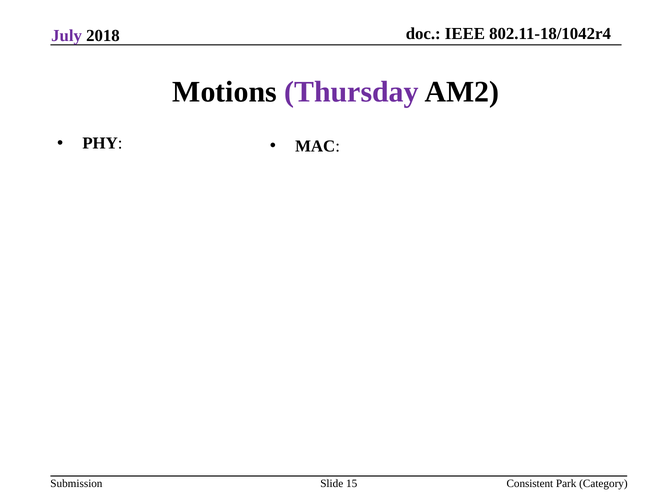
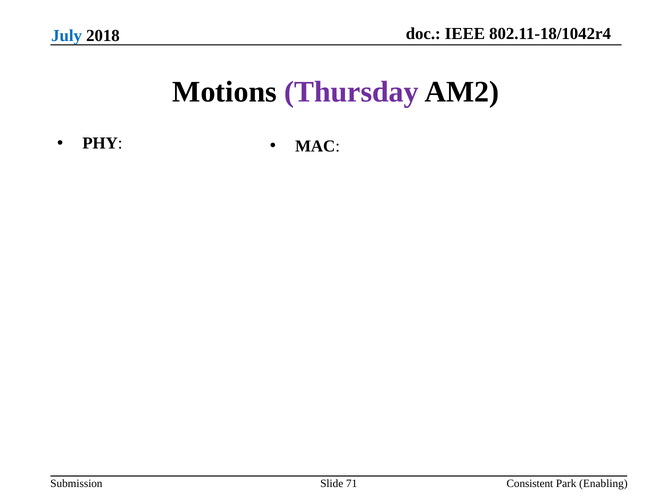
July colour: purple -> blue
15: 15 -> 71
Category: Category -> Enabling
